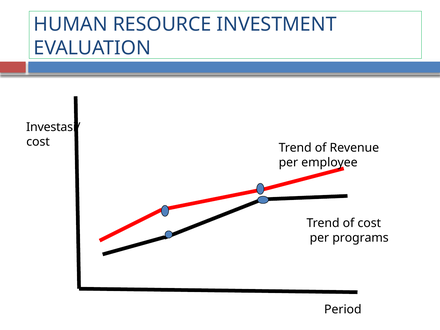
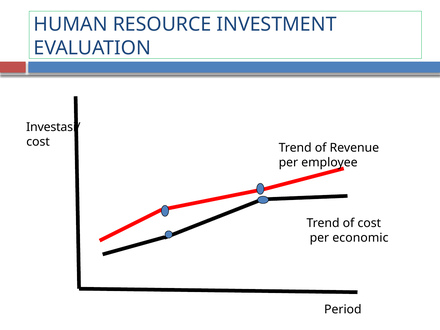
programs: programs -> economic
